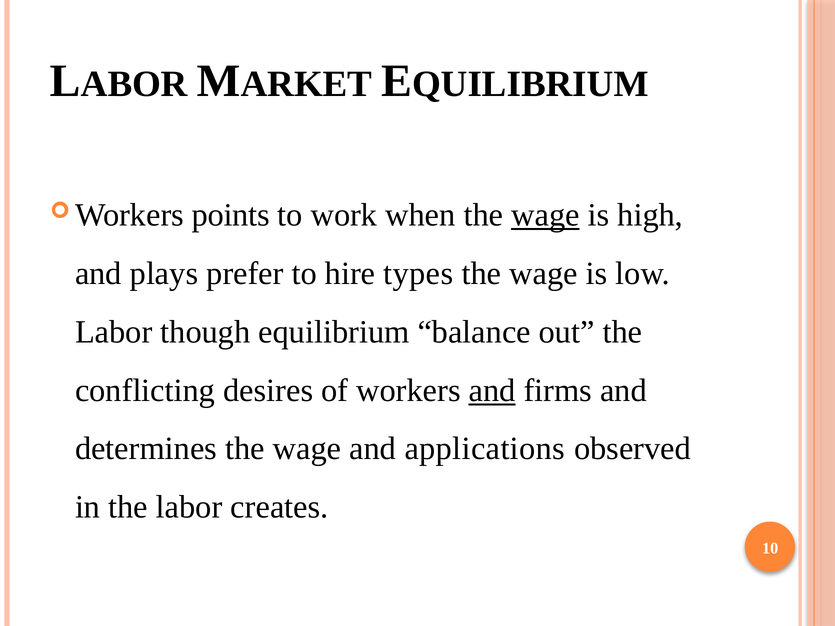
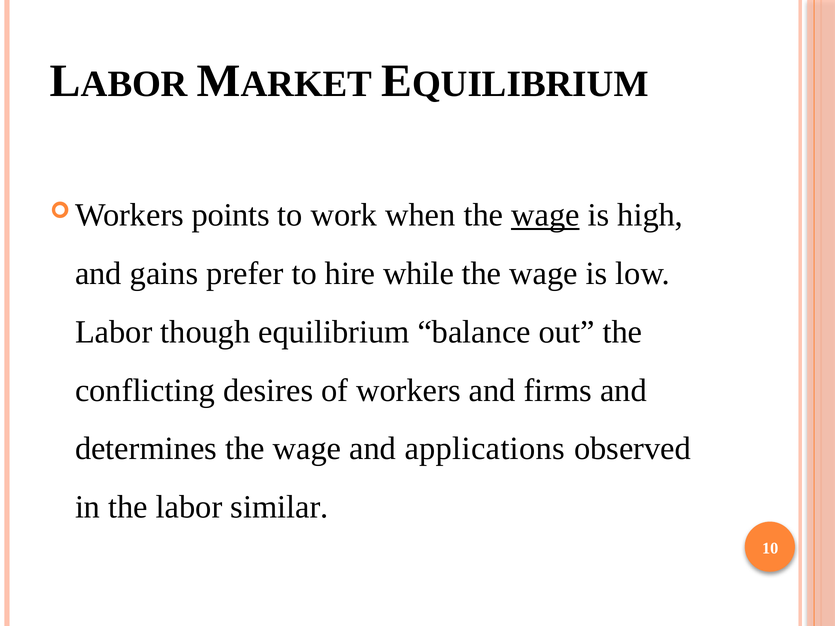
plays: plays -> gains
types: types -> while
and at (492, 390) underline: present -> none
creates: creates -> similar
